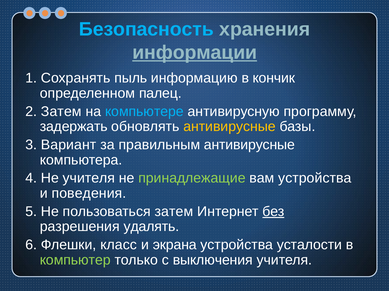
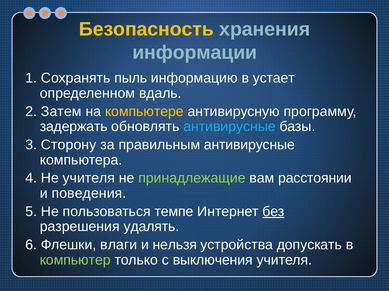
Безопасность colour: light blue -> yellow
информации underline: present -> none
кончик: кончик -> устает
палец: палец -> вдаль
компьютере colour: light blue -> yellow
антивирусные at (230, 127) colour: yellow -> light blue
Вариант: Вариант -> Сторону
вам устройства: устройства -> расстоянии
пользоваться затем: затем -> темпе
класс: класс -> влаги
экрана: экрана -> нельзя
усталости: усталости -> допускать
